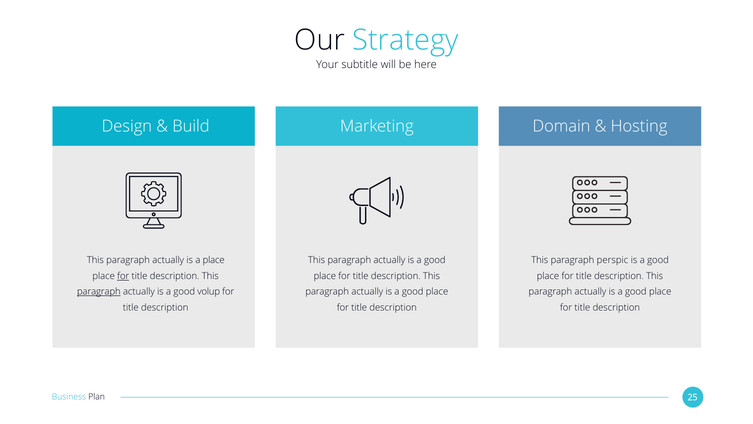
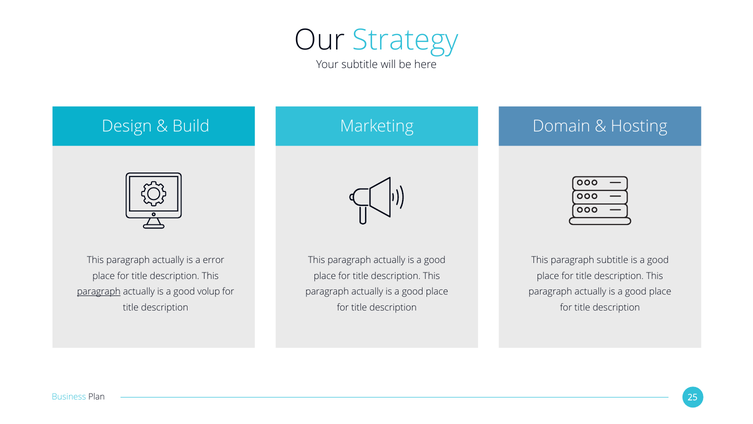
a place: place -> error
paragraph perspic: perspic -> subtitle
for at (123, 276) underline: present -> none
